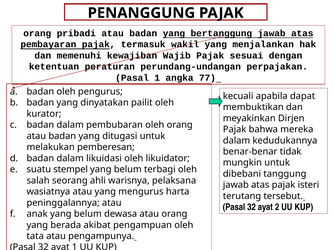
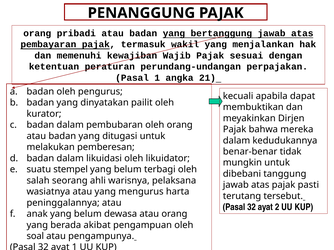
77: 77 -> 21
isteri: isteri -> pasti
tata: tata -> soal
